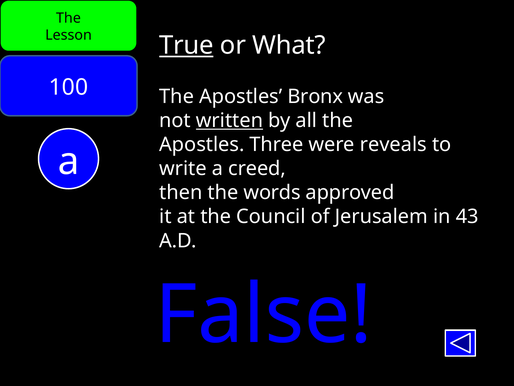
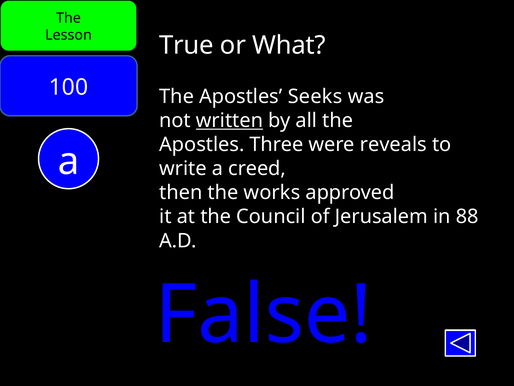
True underline: present -> none
Bronx: Bronx -> Seeks
words: words -> works
43: 43 -> 88
